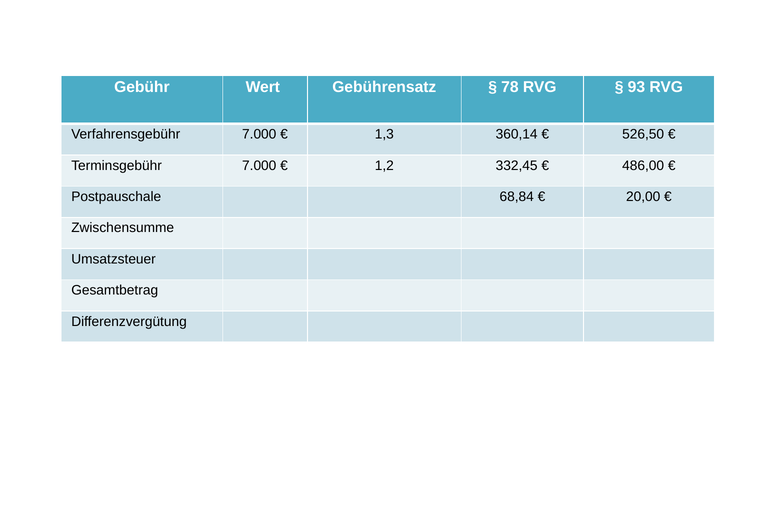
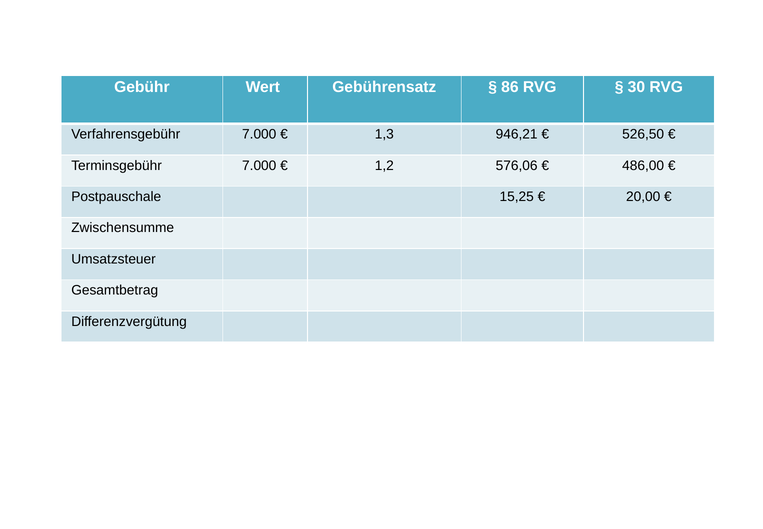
78: 78 -> 86
93: 93 -> 30
360,14: 360,14 -> 946,21
332,45: 332,45 -> 576,06
68,84: 68,84 -> 15,25
